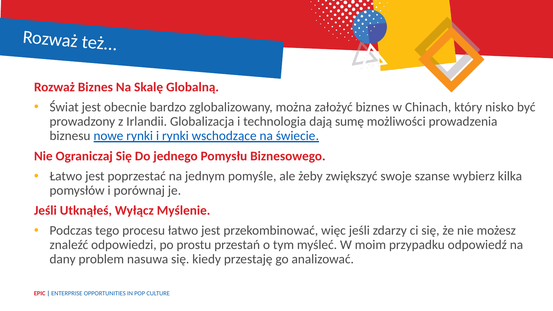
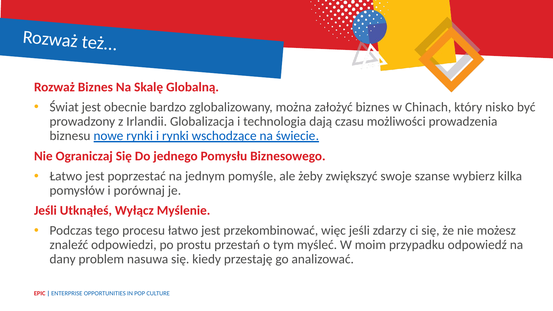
sumę: sumę -> czasu
